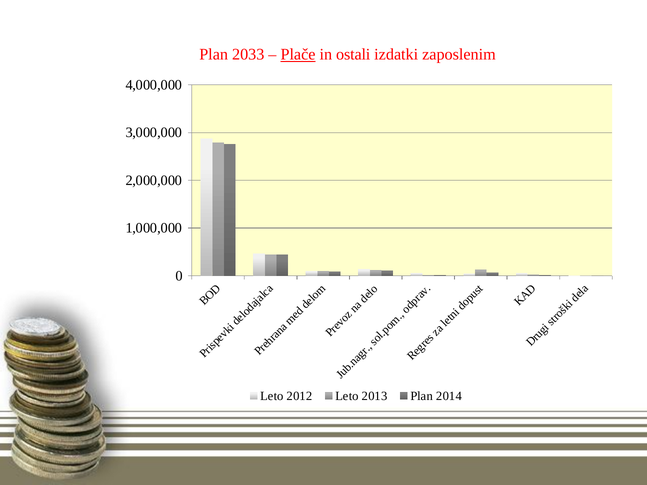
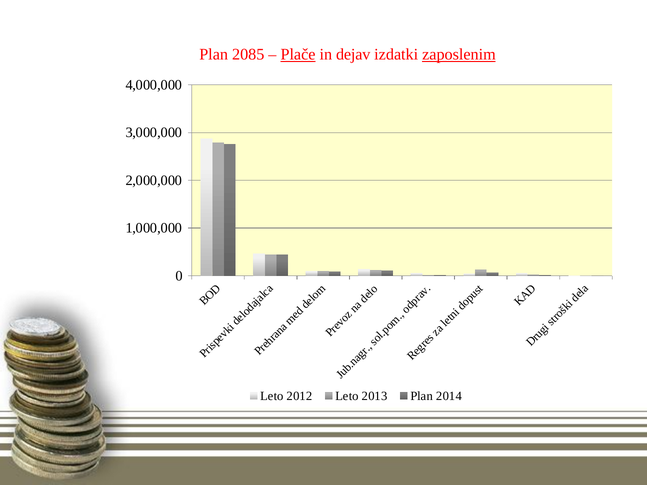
2033: 2033 -> 2085
ostali: ostali -> dejav
zaposlenim underline: none -> present
